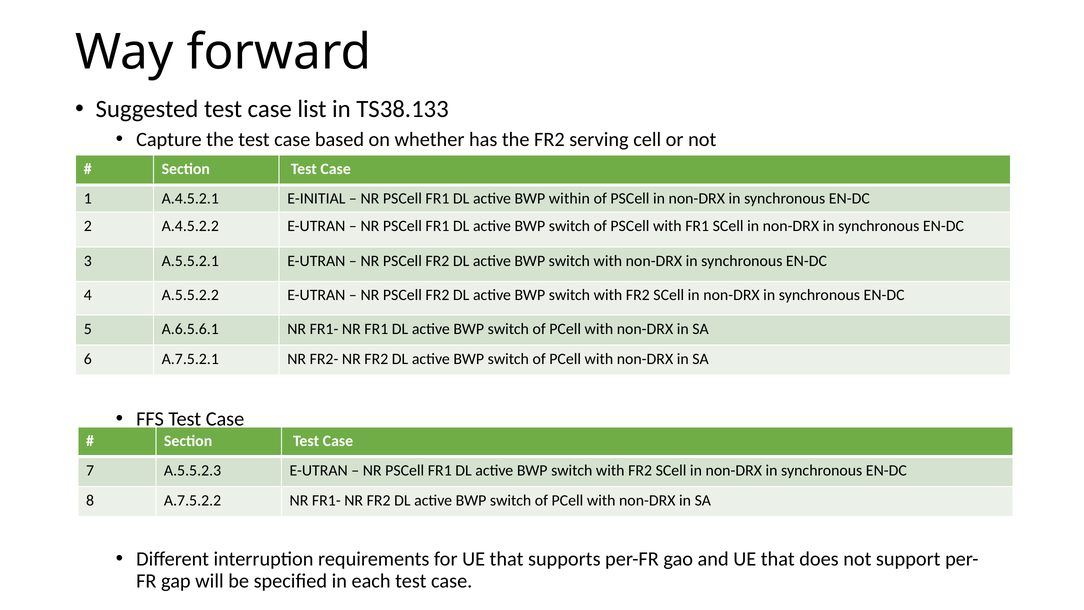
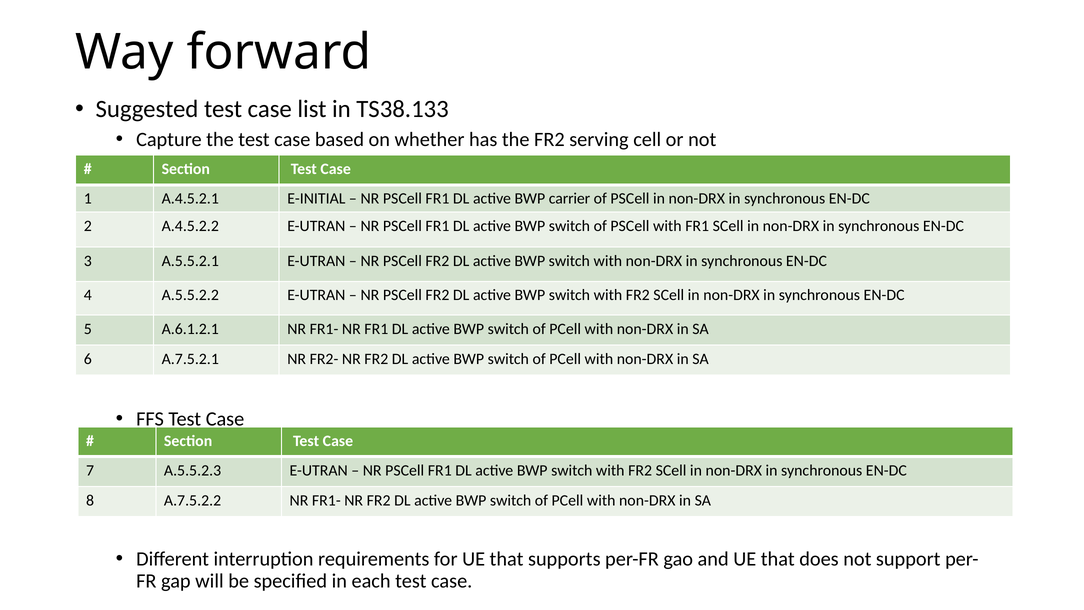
within: within -> carrier
A.6.5.6.1: A.6.5.6.1 -> A.6.1.2.1
